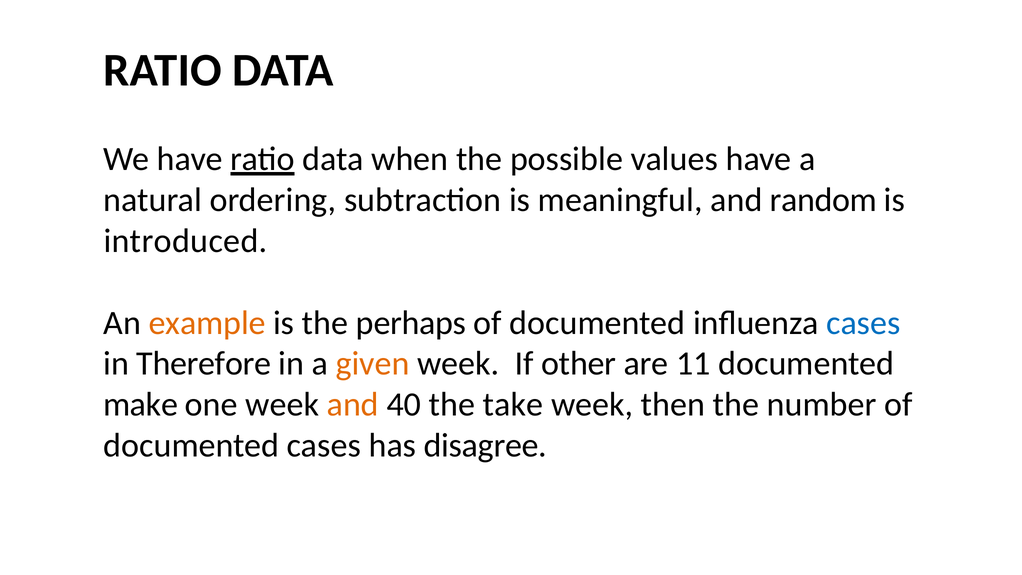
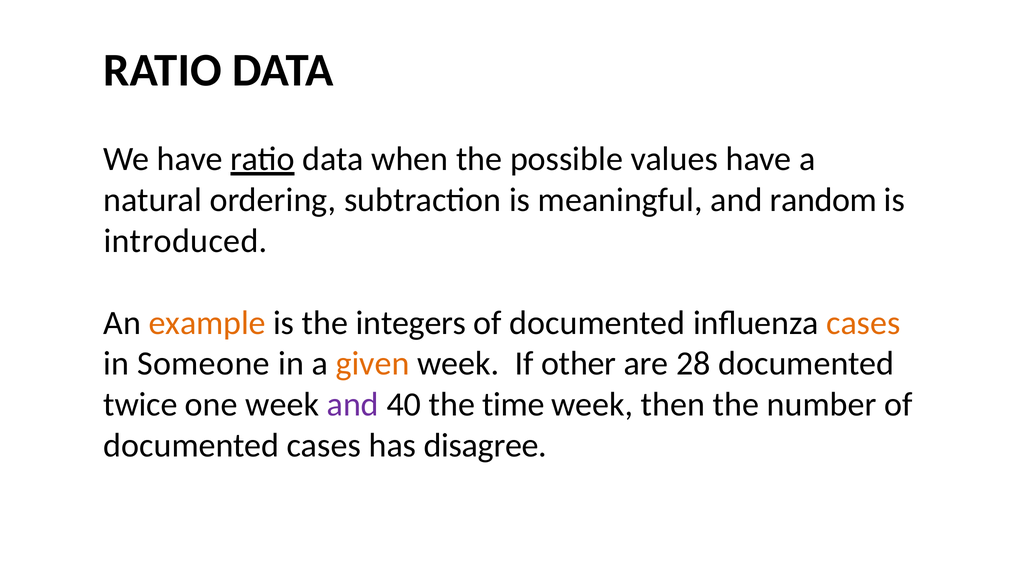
perhaps: perhaps -> integers
cases at (863, 323) colour: blue -> orange
Therefore: Therefore -> Someone
11: 11 -> 28
make: make -> twice
and at (353, 405) colour: orange -> purple
take: take -> time
